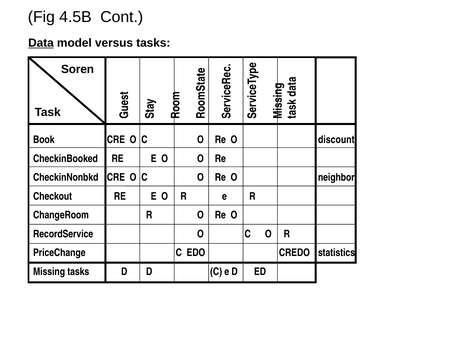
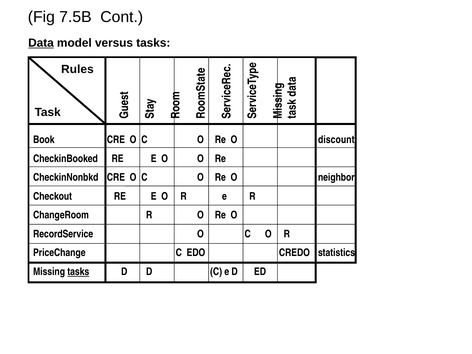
4.5B: 4.5B -> 7.5B
Soren: Soren -> Rules
tasks at (78, 272) underline: none -> present
